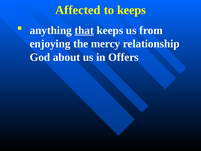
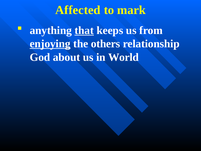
to keeps: keeps -> mark
enjoying underline: none -> present
mercy: mercy -> others
Offers: Offers -> World
